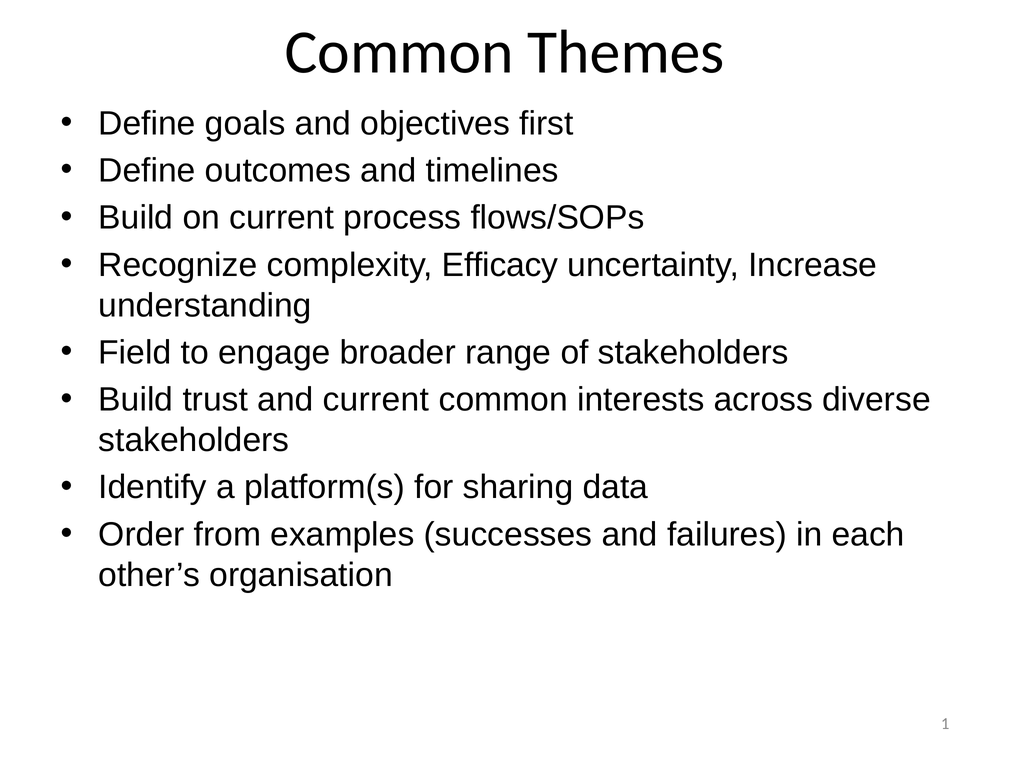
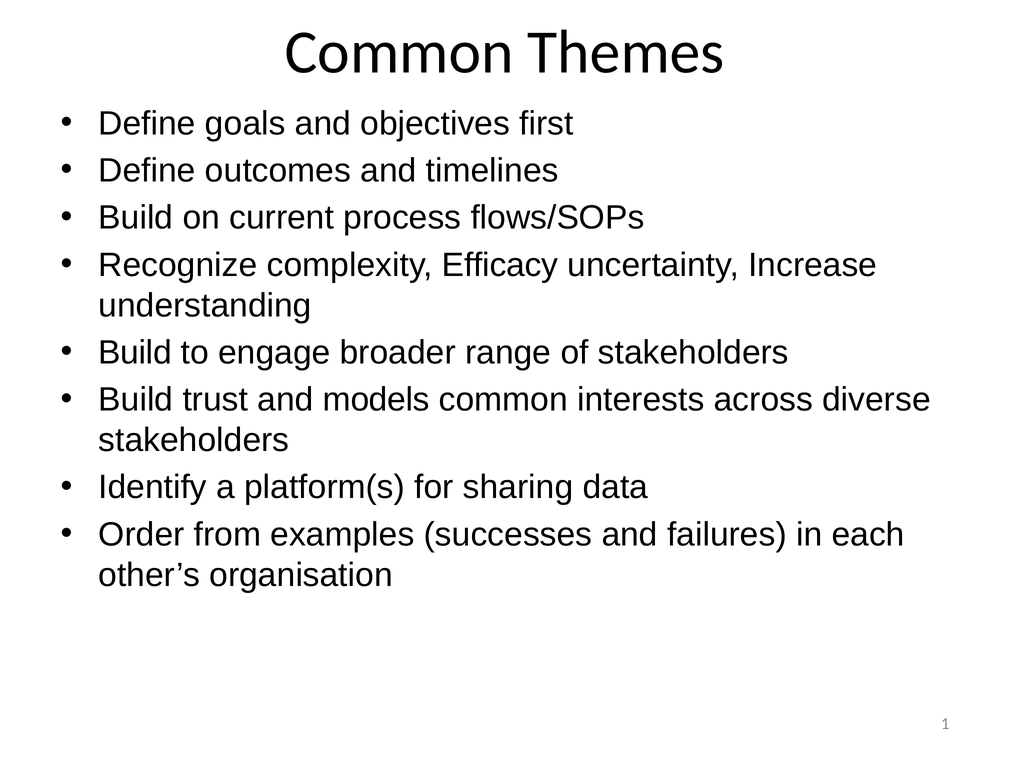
Field at (135, 352): Field -> Build
and current: current -> models
